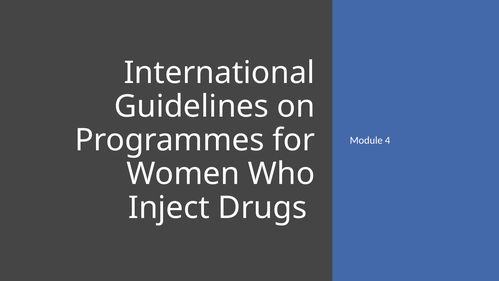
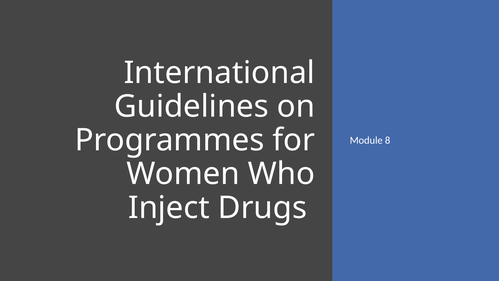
4: 4 -> 8
